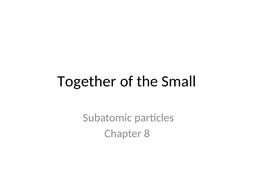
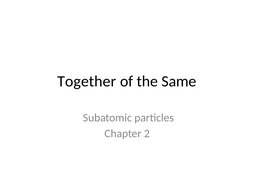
Small: Small -> Same
8: 8 -> 2
